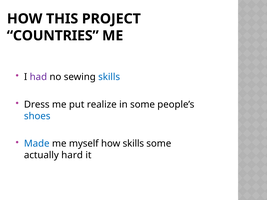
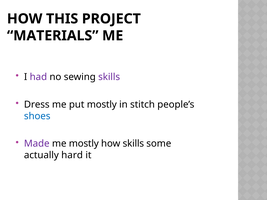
COUNTRIES: COUNTRIES -> MATERIALS
skills at (109, 77) colour: blue -> purple
put realize: realize -> mostly
in some: some -> stitch
Made colour: blue -> purple
me myself: myself -> mostly
